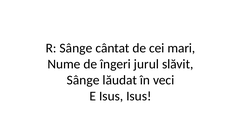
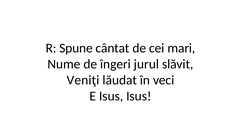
R Sânge: Sânge -> Spune
Sânge at (83, 80): Sânge -> Veniţi
